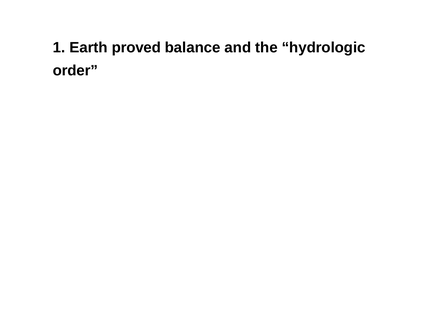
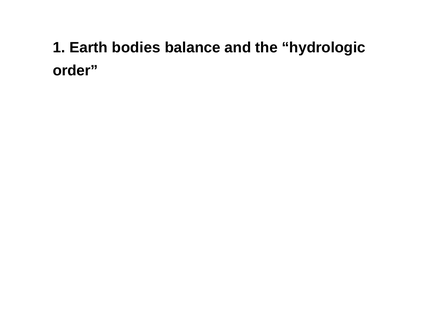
proved: proved -> bodies
